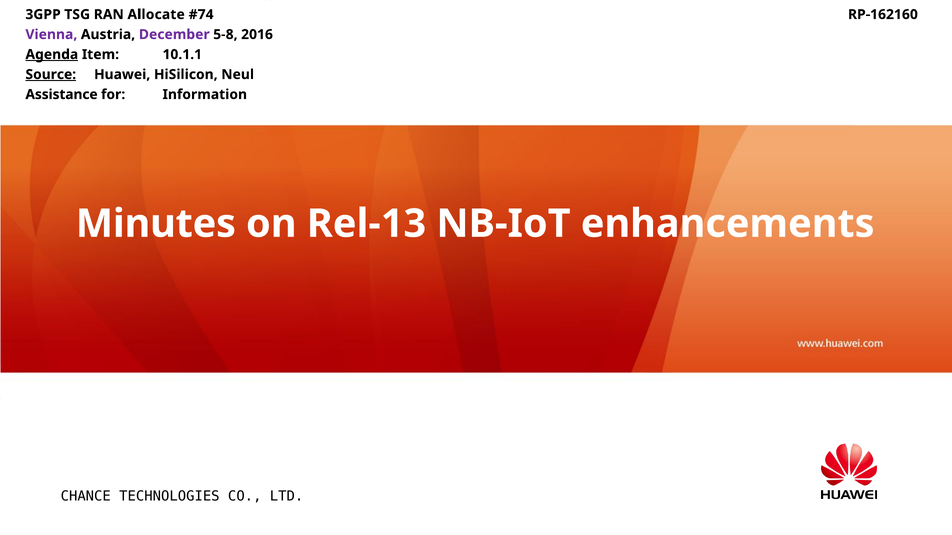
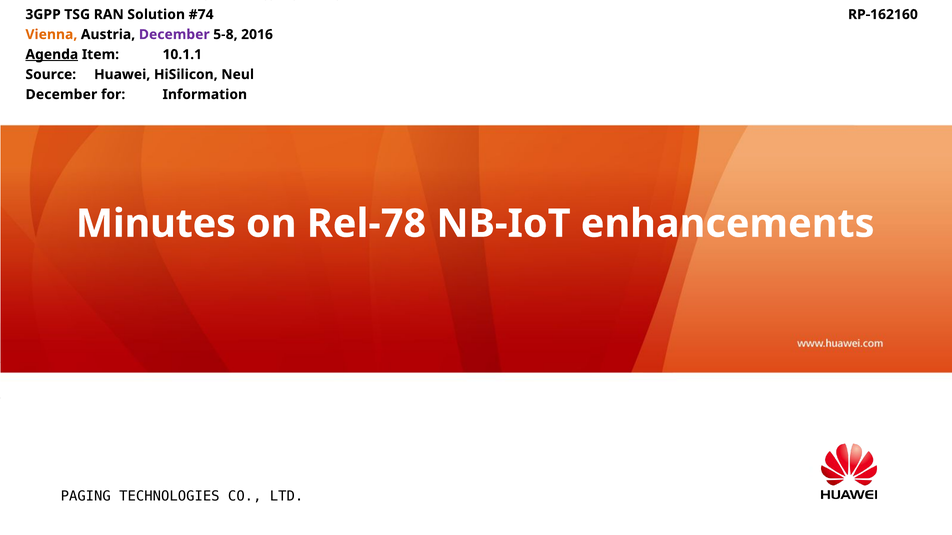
Allocate: Allocate -> Solution
Vienna colour: purple -> orange
Source underline: present -> none
Assistance at (62, 95): Assistance -> December
Rel-13: Rel-13 -> Rel-78
CHANCE: CHANCE -> PAGING
